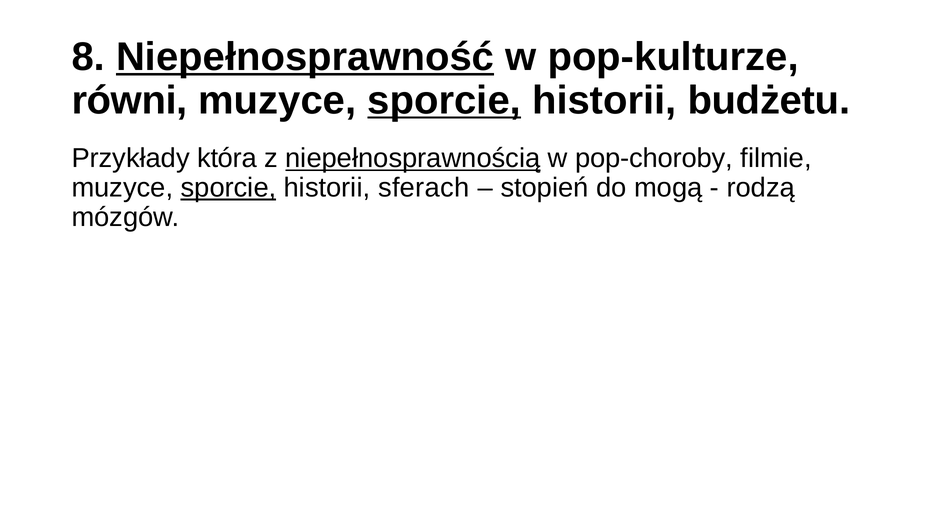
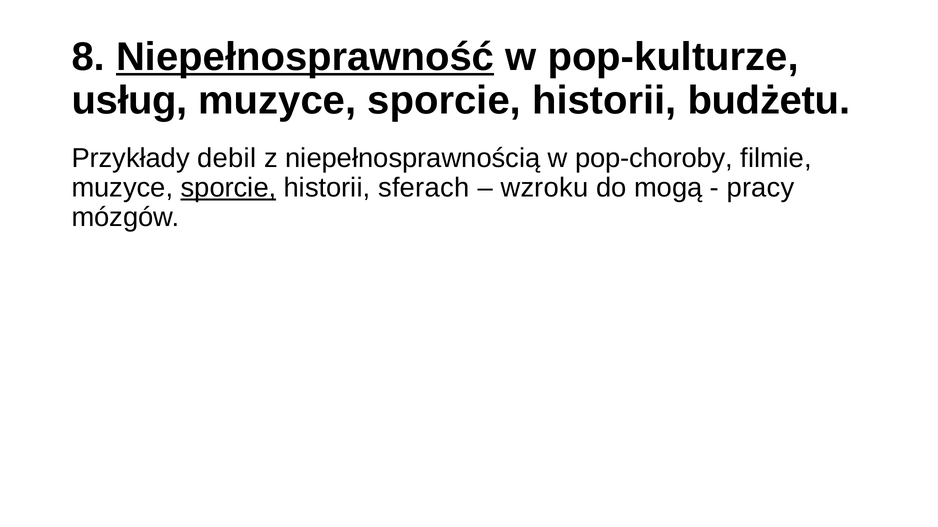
równi: równi -> usług
sporcie at (444, 100) underline: present -> none
która: która -> debil
niepełnosprawnością underline: present -> none
stopień: stopień -> wzroku
rodzą: rodzą -> pracy
